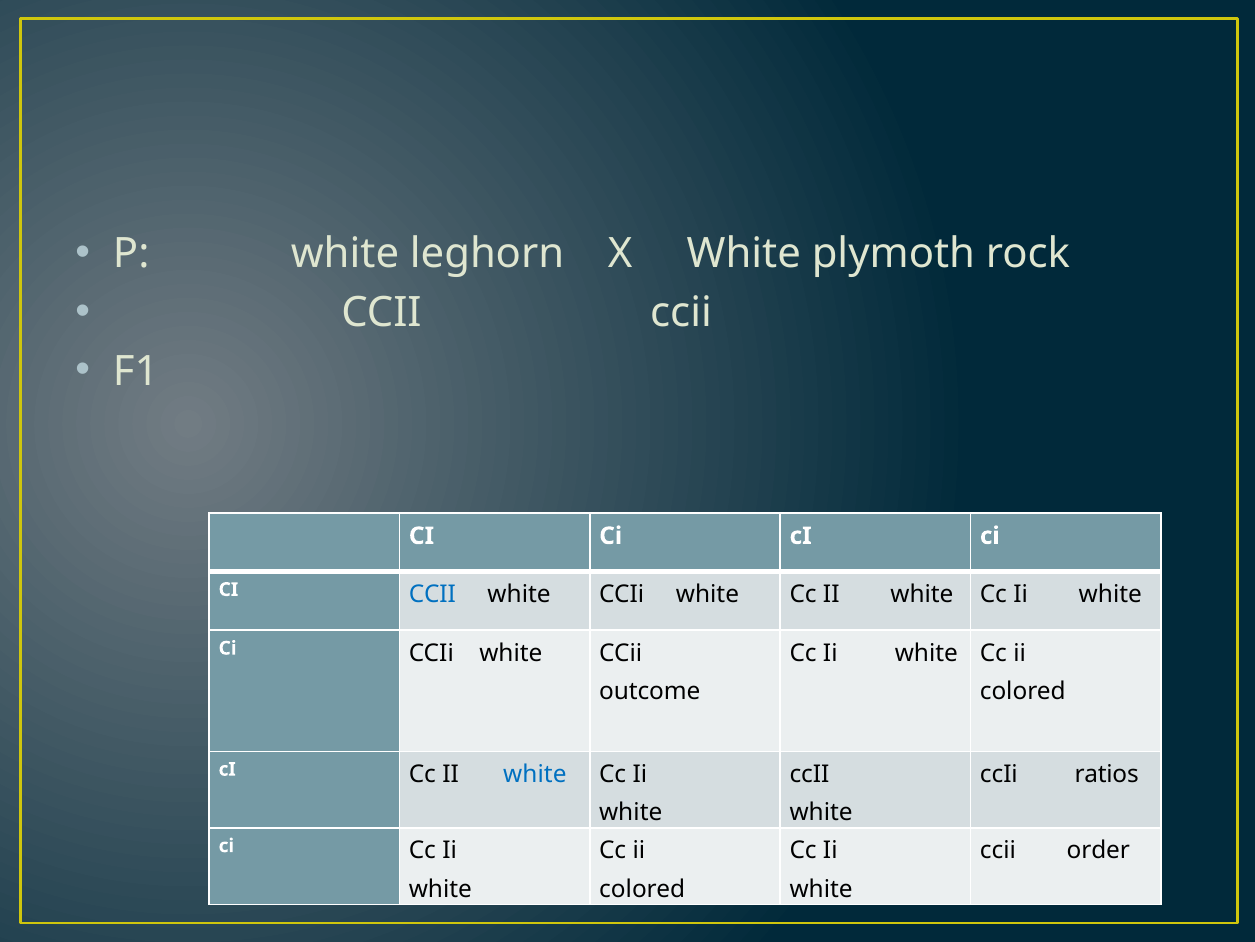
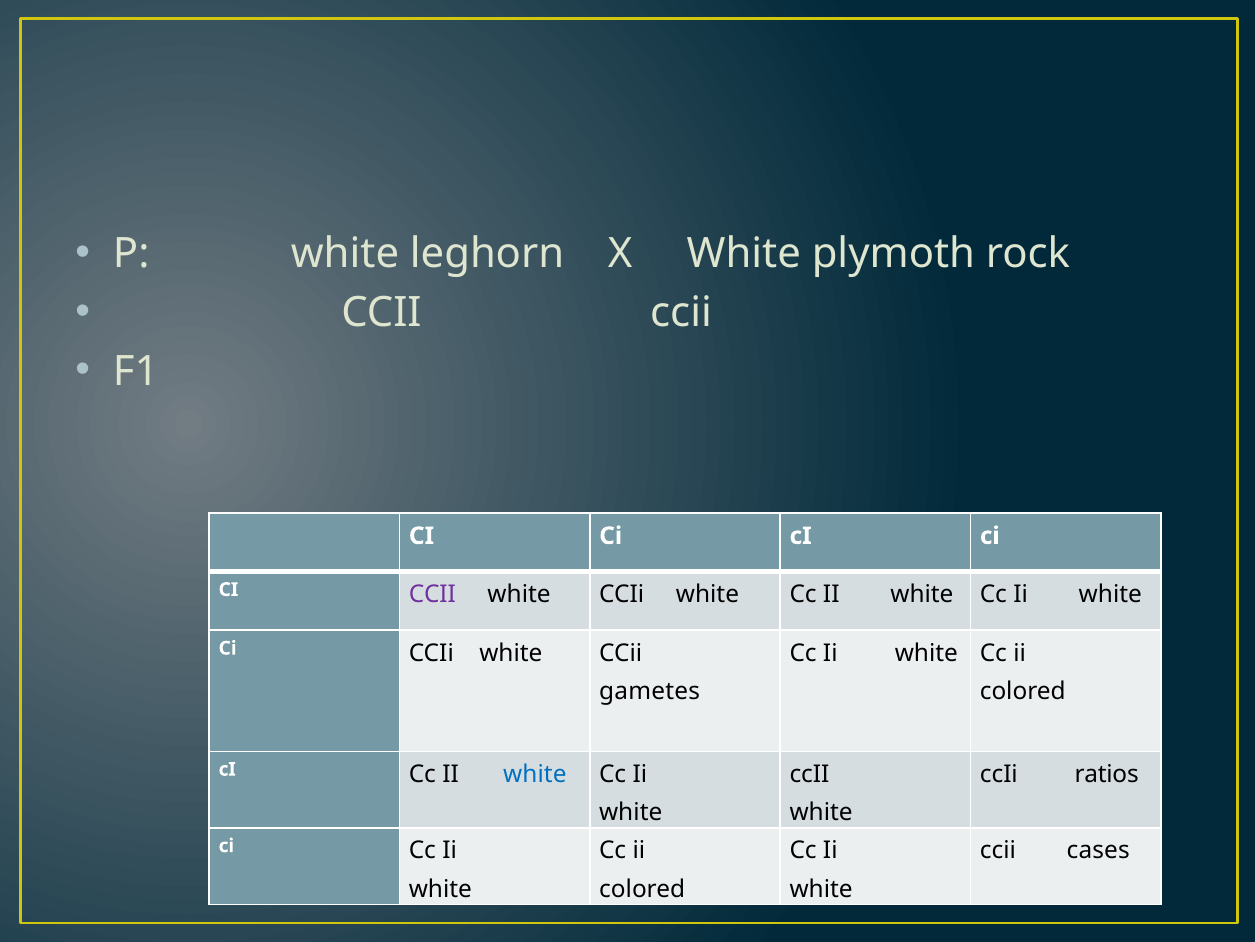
CCII at (432, 594) colour: blue -> purple
outcome: outcome -> gametes
order: order -> cases
